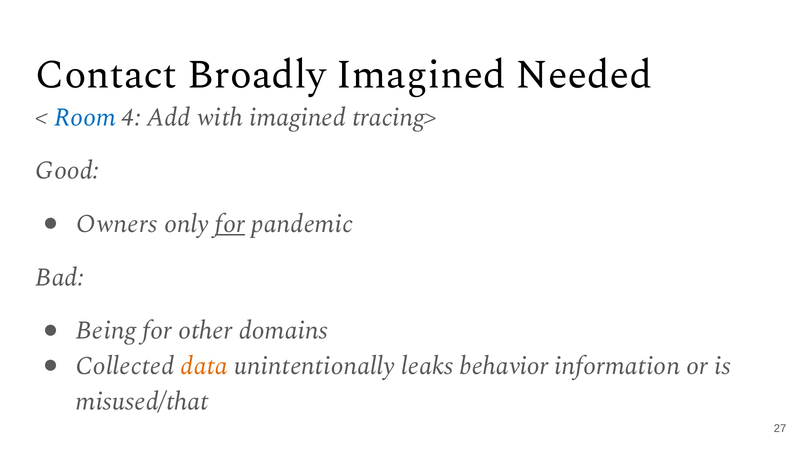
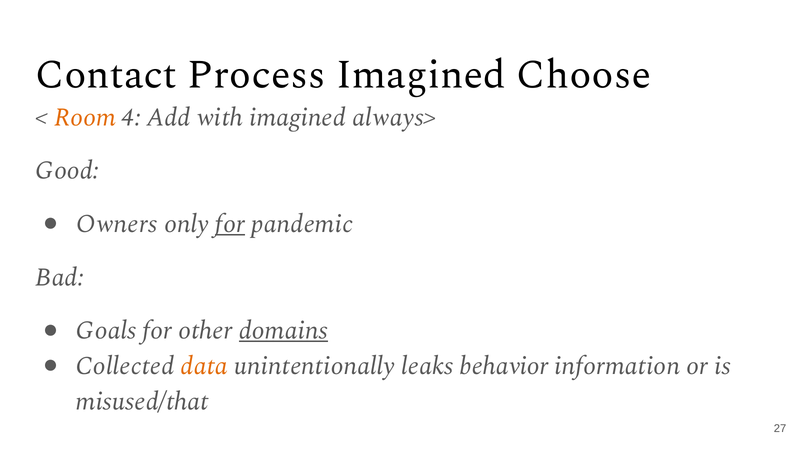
Broadly: Broadly -> Process
Needed: Needed -> Choose
Room colour: blue -> orange
tracing>: tracing> -> always>
Being: Being -> Goals
domains underline: none -> present
